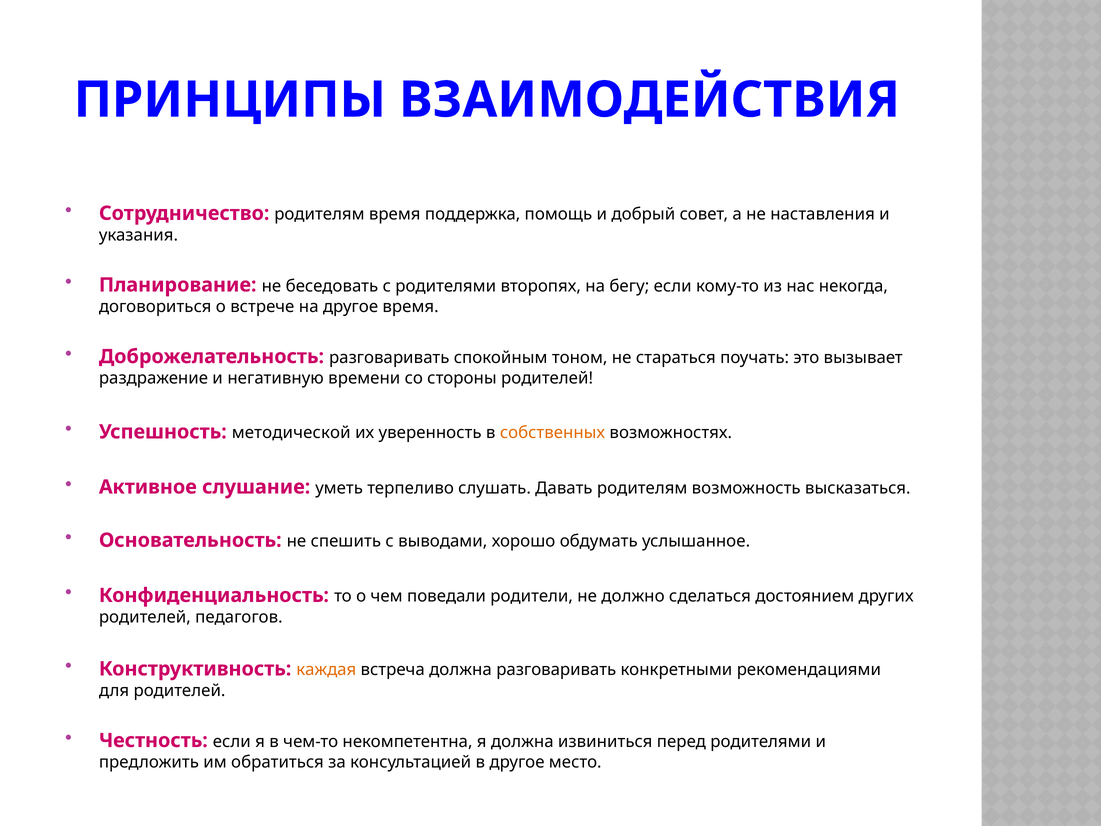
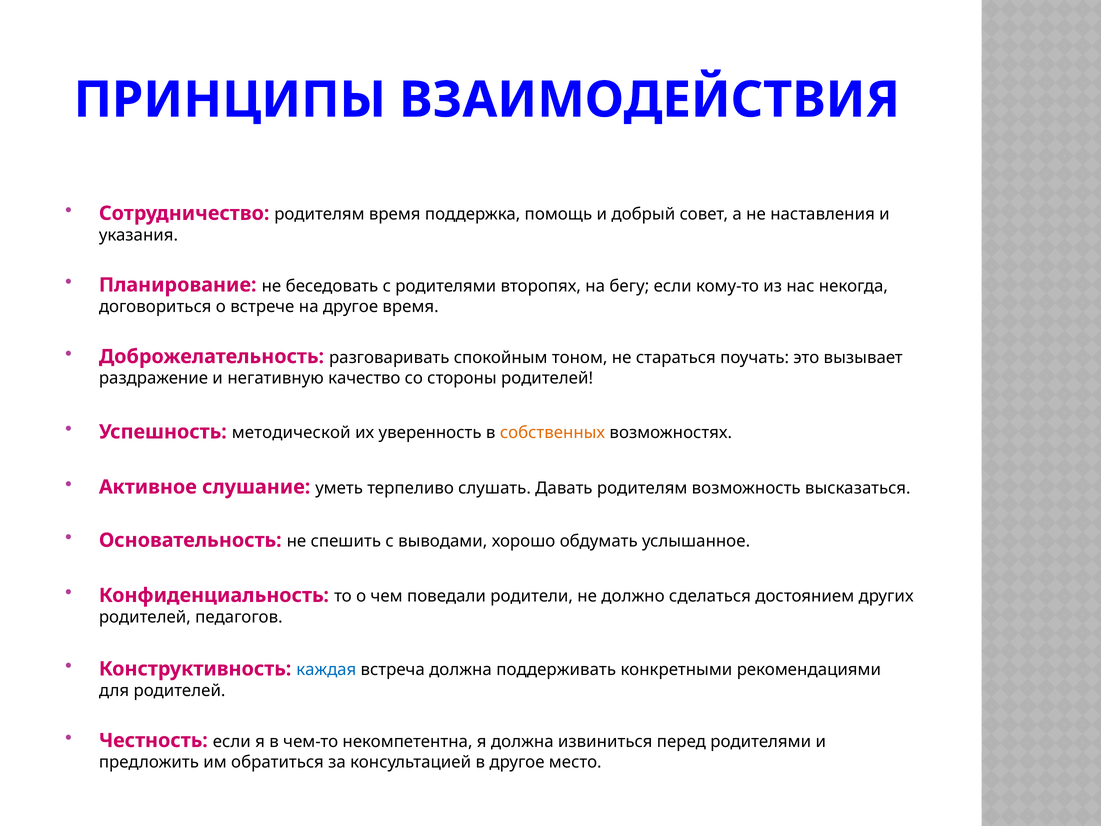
времени: времени -> качество
каждая colour: orange -> blue
должна разговаривать: разговаривать -> поддерживать
